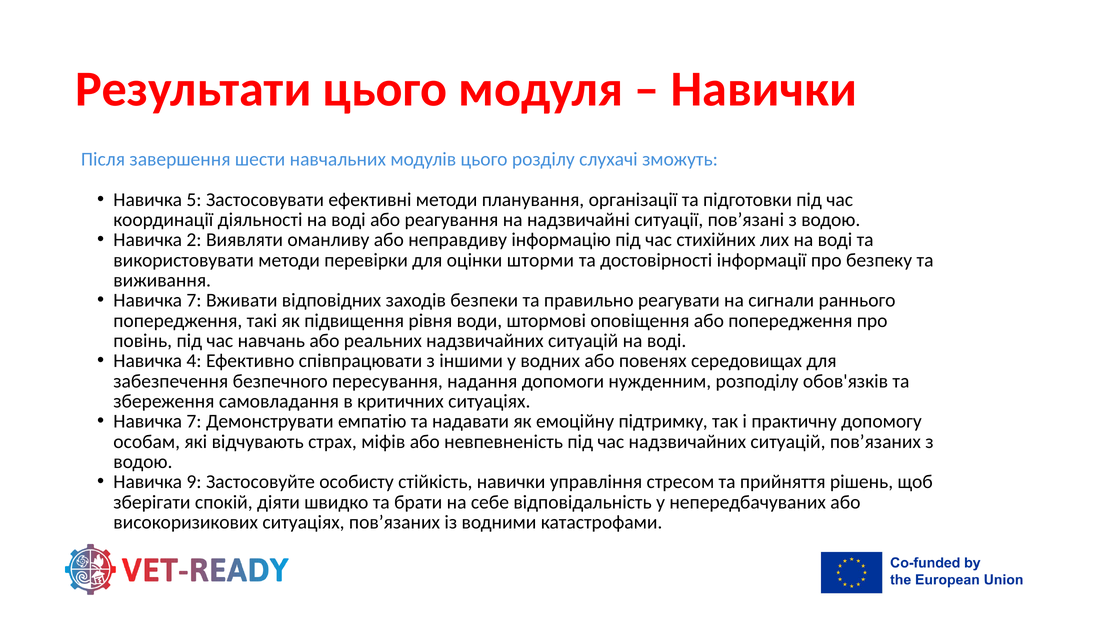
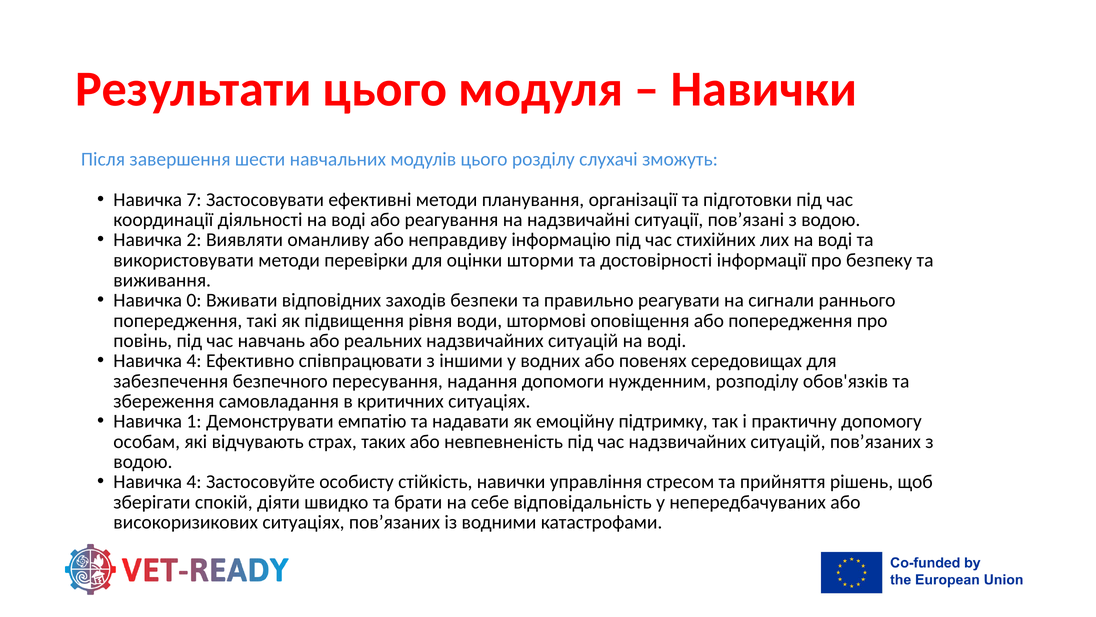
5: 5 -> 7
7 at (194, 300): 7 -> 0
7 at (194, 421): 7 -> 1
міфів: міфів -> таких
9 at (194, 482): 9 -> 4
